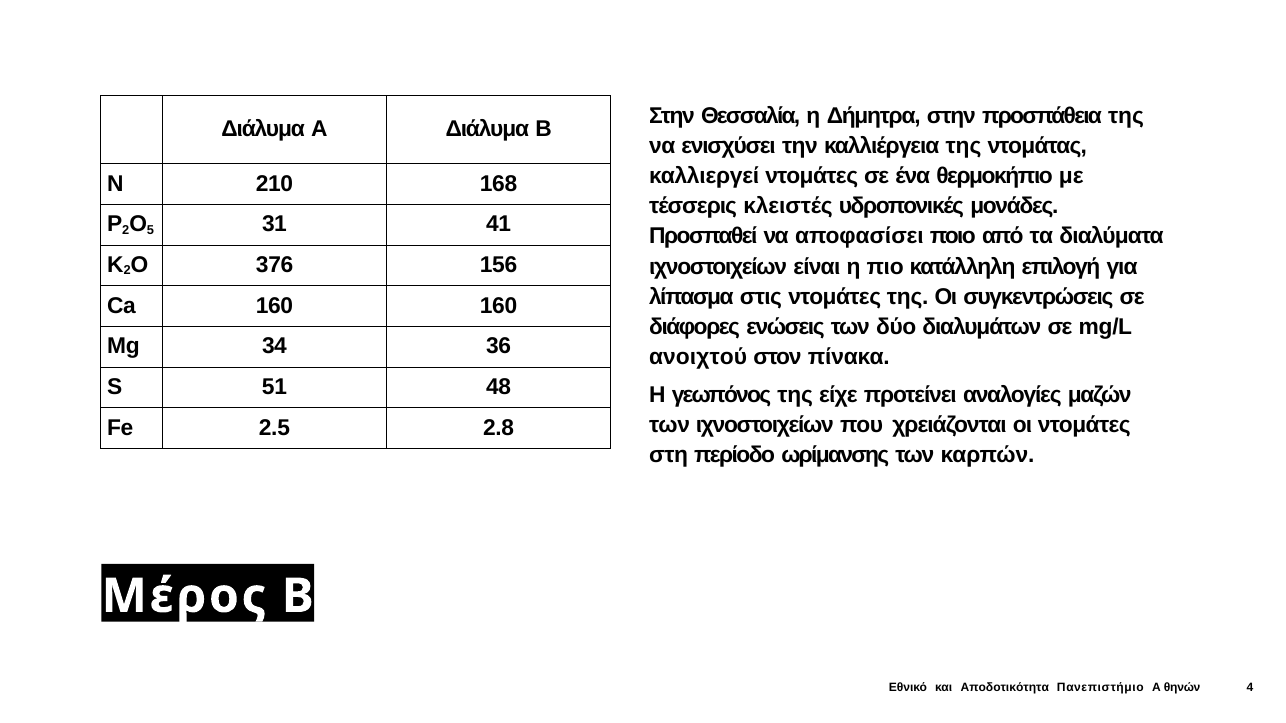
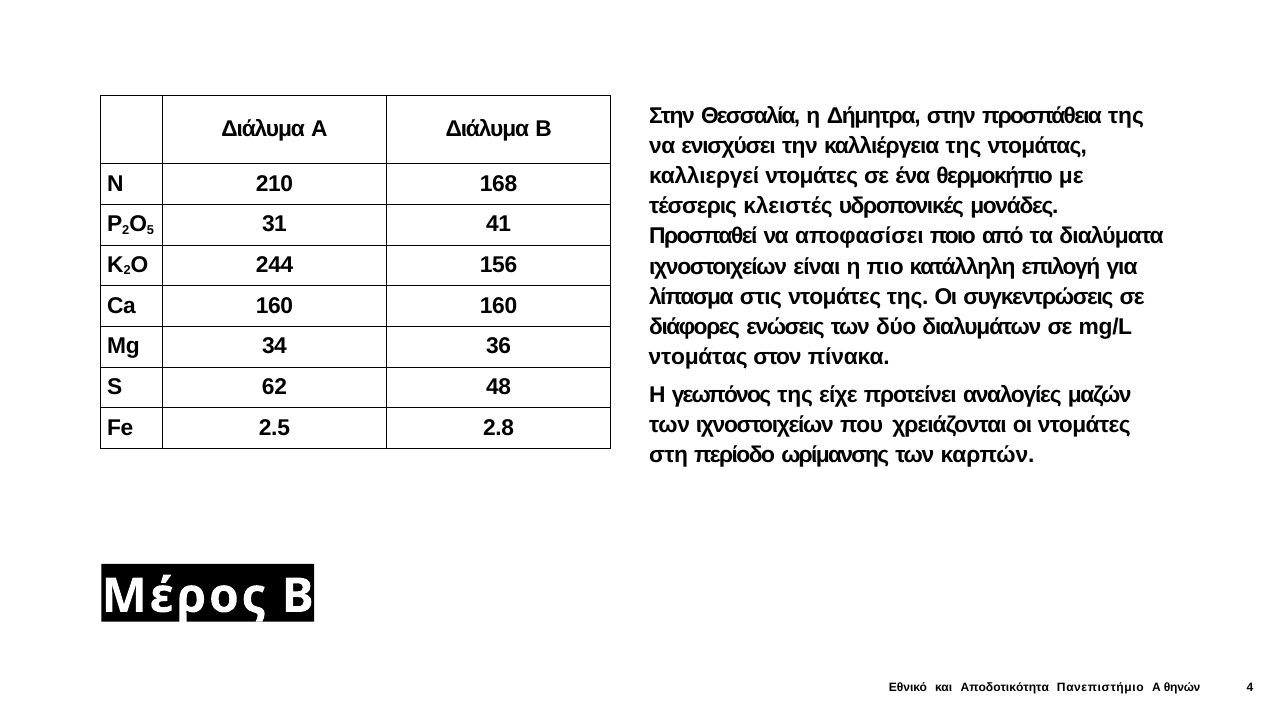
376: 376 -> 244
ανοιχτού at (698, 357): ανοιχτού -> ντομάτας
51: 51 -> 62
